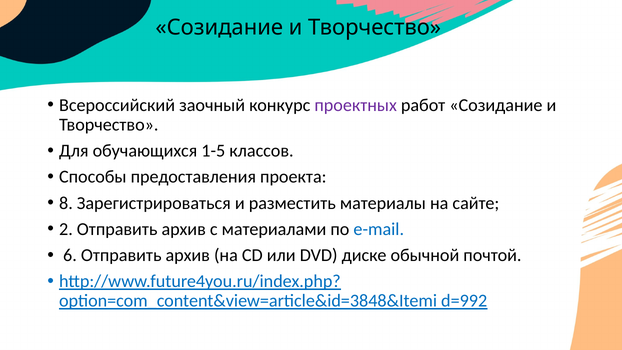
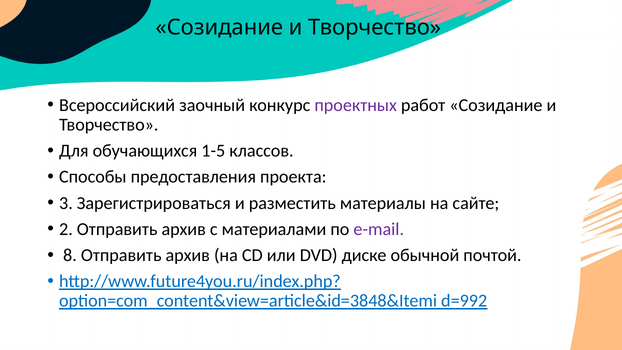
8: 8 -> 3
e-mail colour: blue -> purple
6: 6 -> 8
